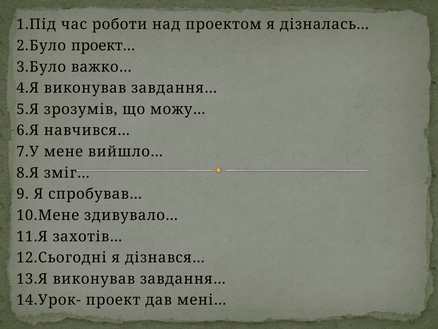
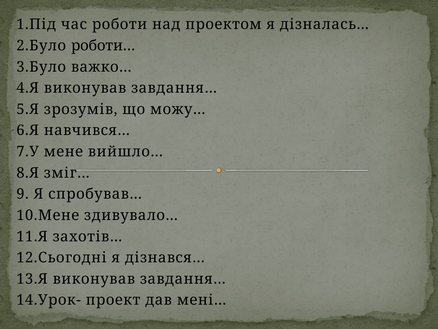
проект…: проект… -> роботи…
